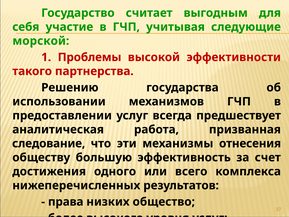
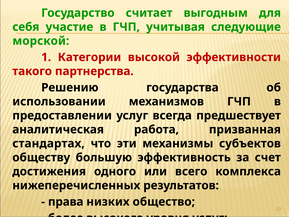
Проблемы: Проблемы -> Категории
следование: следование -> стандартах
отнесения: отнесения -> субъектов
